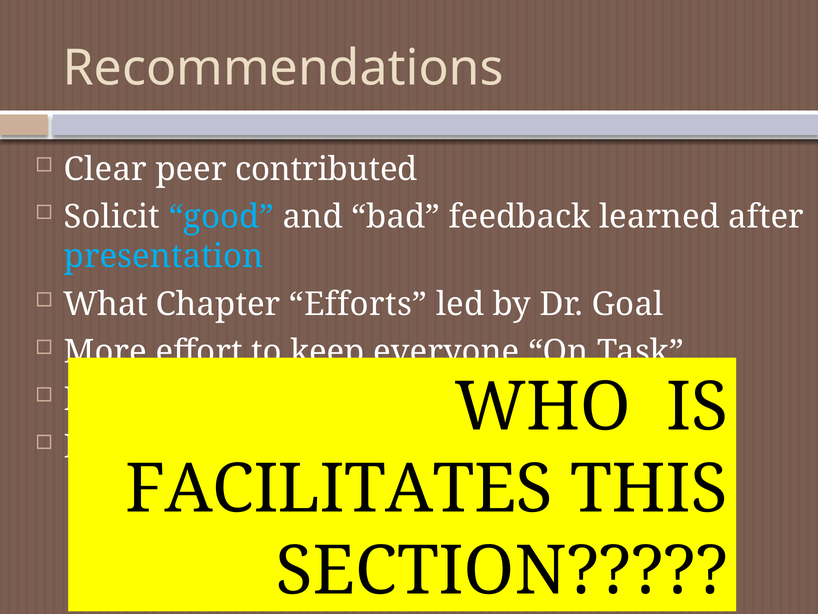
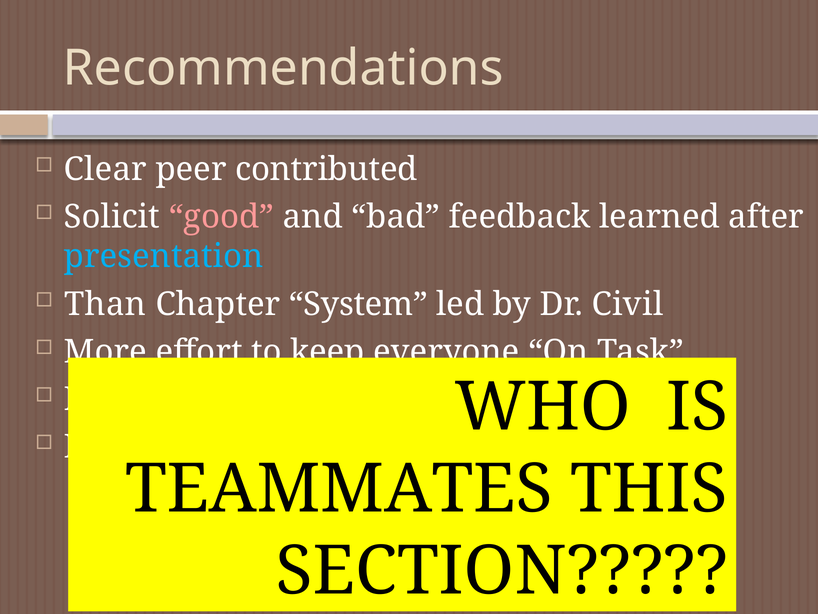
good colour: light blue -> pink
What: What -> Than
Efforts: Efforts -> System
Goal: Goal -> Civil
FACILITATES: FACILITATES -> TEAMMATES
